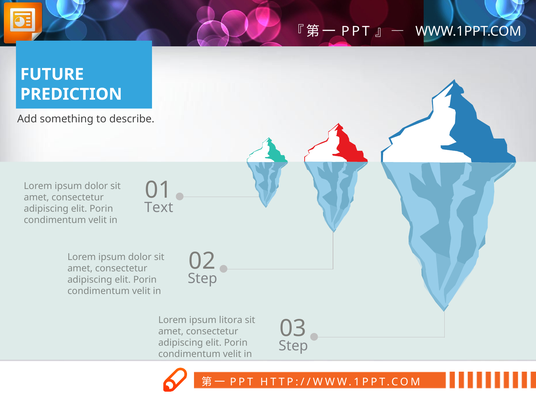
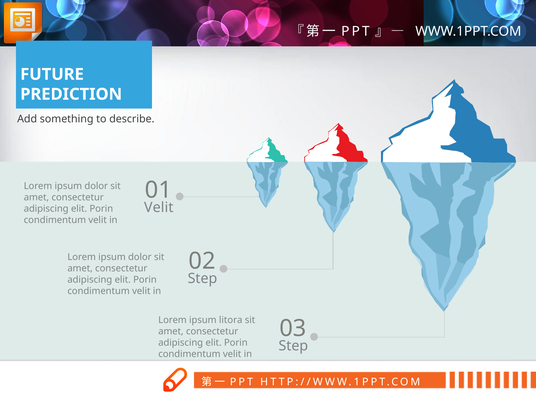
Text at (159, 208): Text -> Velit
